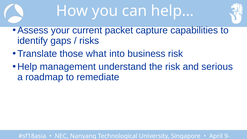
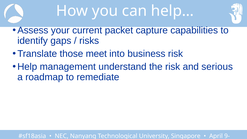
what: what -> meet
